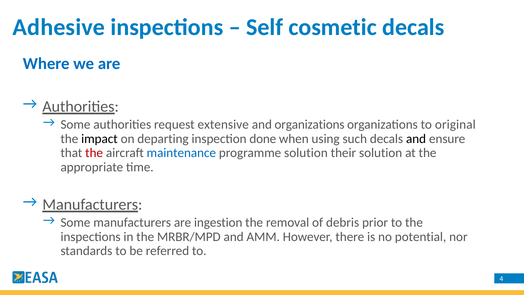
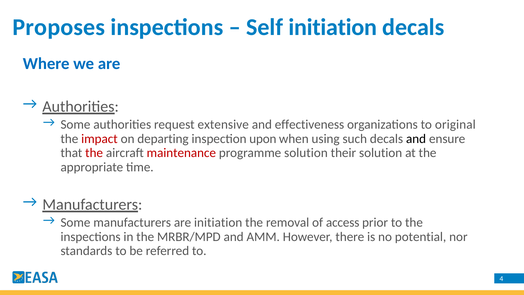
Adhesive: Adhesive -> Proposes
Self cosmetic: cosmetic -> initiation
and organizations: organizations -> effectiveness
impact colour: black -> red
done: done -> upon
maintenance colour: blue -> red
are ingestion: ingestion -> initiation
debris: debris -> access
